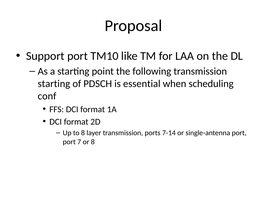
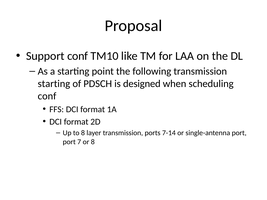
Support port: port -> conf
essential: essential -> designed
